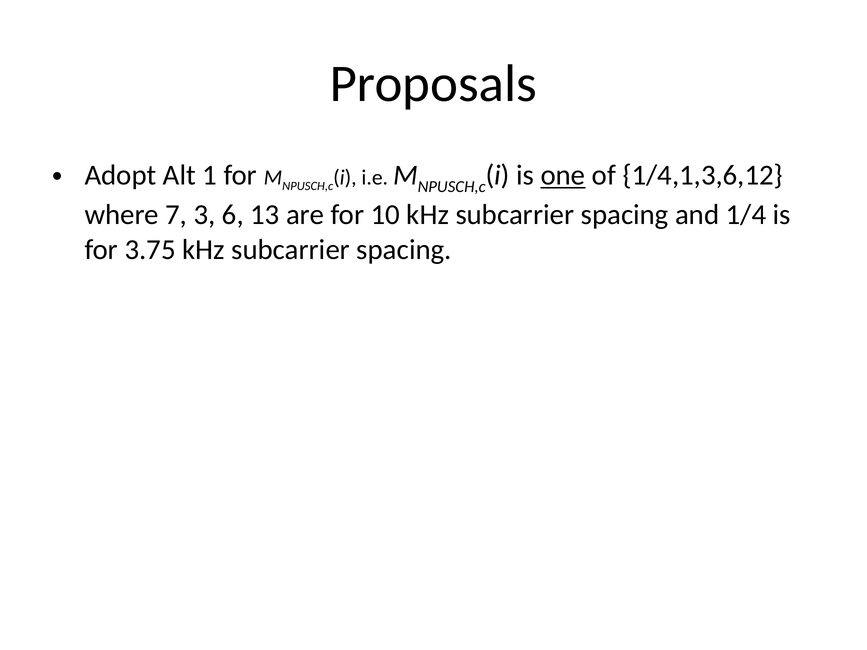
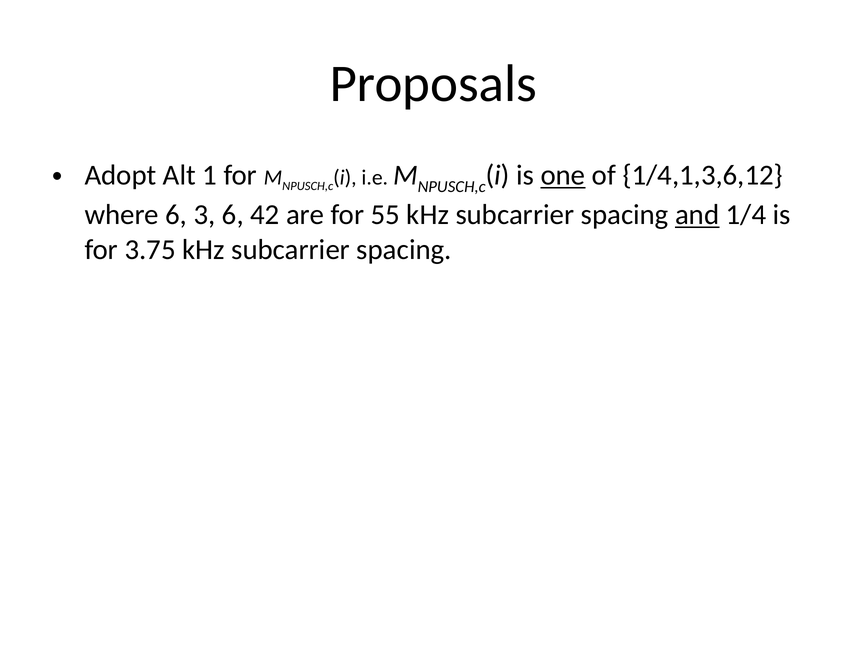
where 7: 7 -> 6
13: 13 -> 42
10: 10 -> 55
and underline: none -> present
